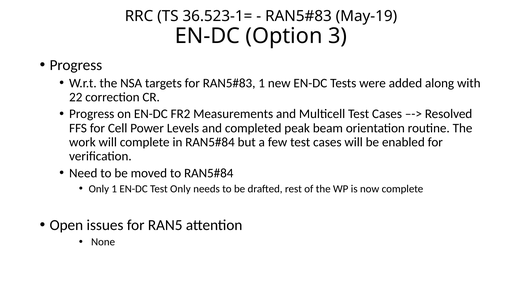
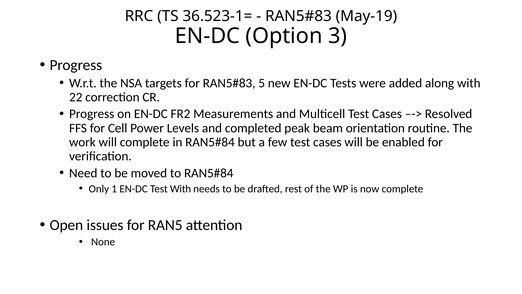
1 at (262, 83): 1 -> 5
Test Only: Only -> With
